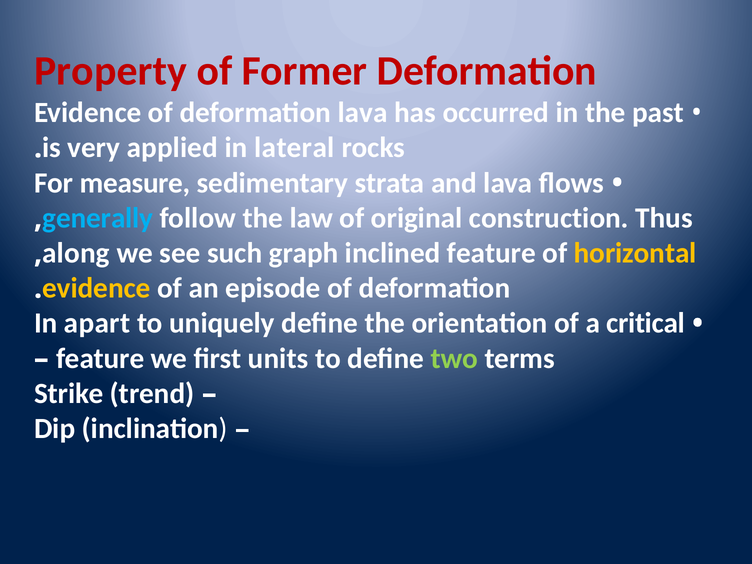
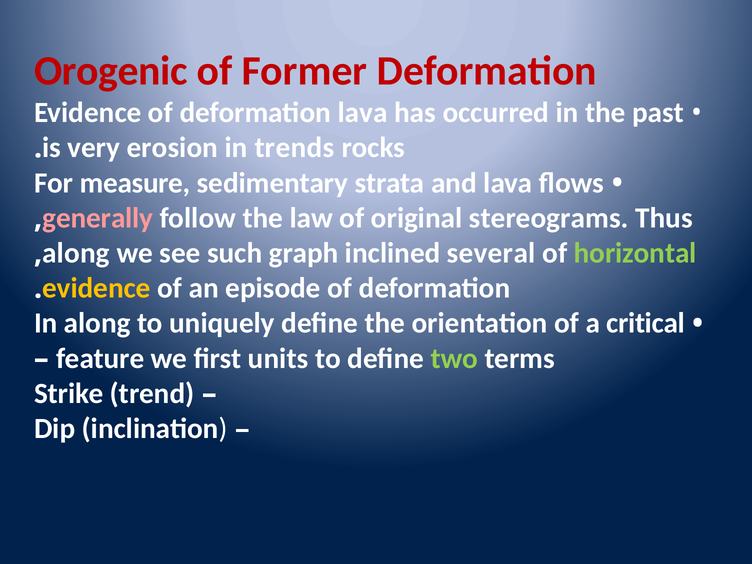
Property: Property -> Orogenic
applied: applied -> erosion
lateral: lateral -> trends
generally colour: light blue -> pink
construction: construction -> stereograms
inclined feature: feature -> several
horizontal colour: yellow -> light green
In apart: apart -> along
